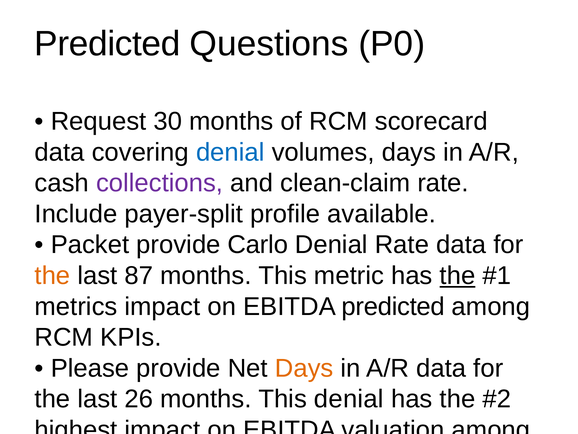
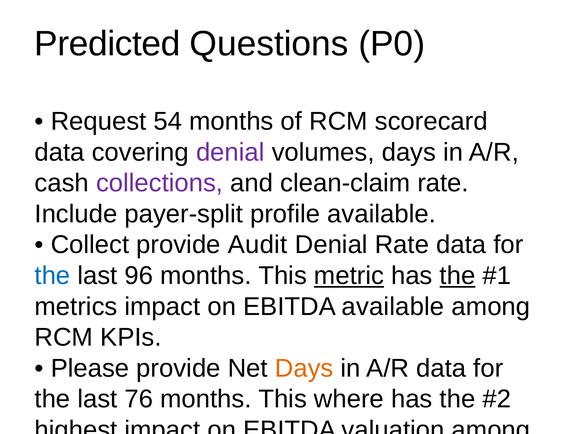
30: 30 -> 54
denial at (230, 152) colour: blue -> purple
Packet at (90, 245): Packet -> Collect
Carlo: Carlo -> Audit
the at (52, 275) colour: orange -> blue
87: 87 -> 96
metric at (349, 275) underline: none -> present
EBITDA predicted: predicted -> available
26: 26 -> 76
This denial: denial -> where
